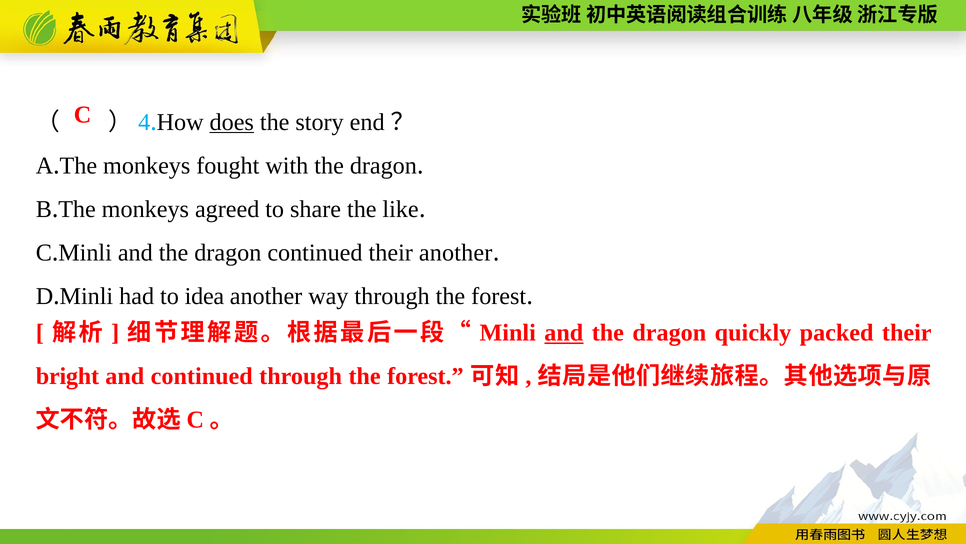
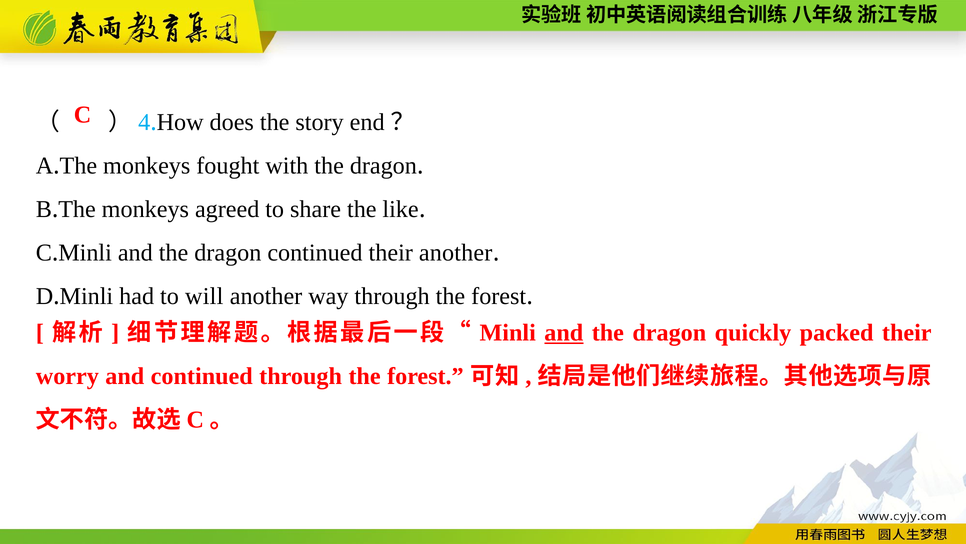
does underline: present -> none
idea: idea -> will
bright: bright -> worry
